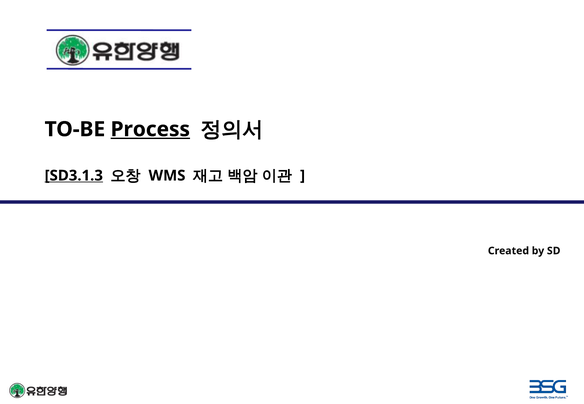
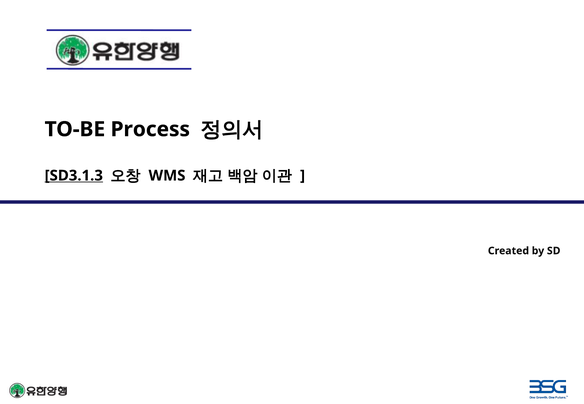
Process underline: present -> none
